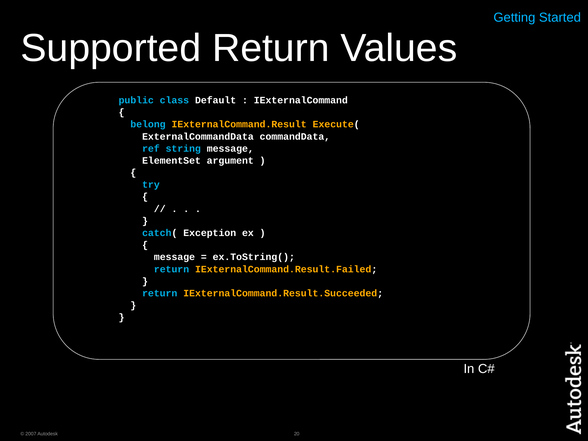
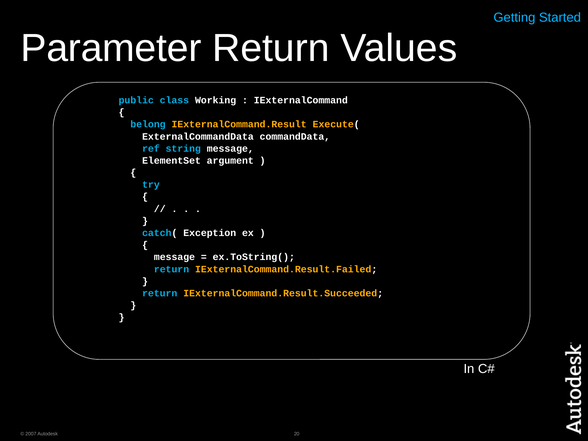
Supported: Supported -> Parameter
Default: Default -> Working
